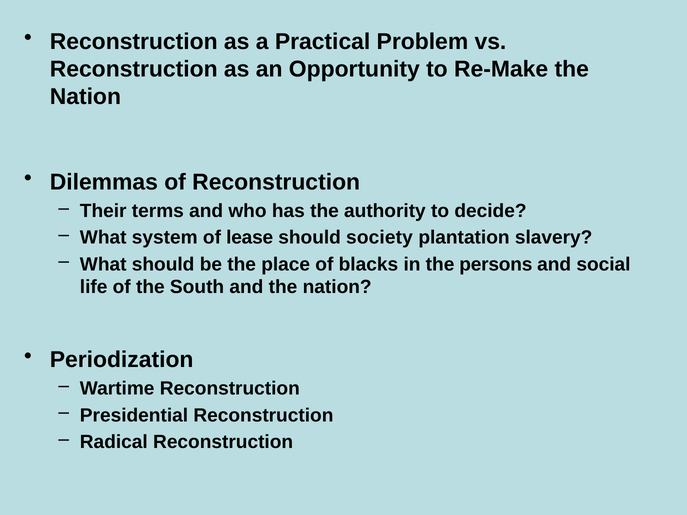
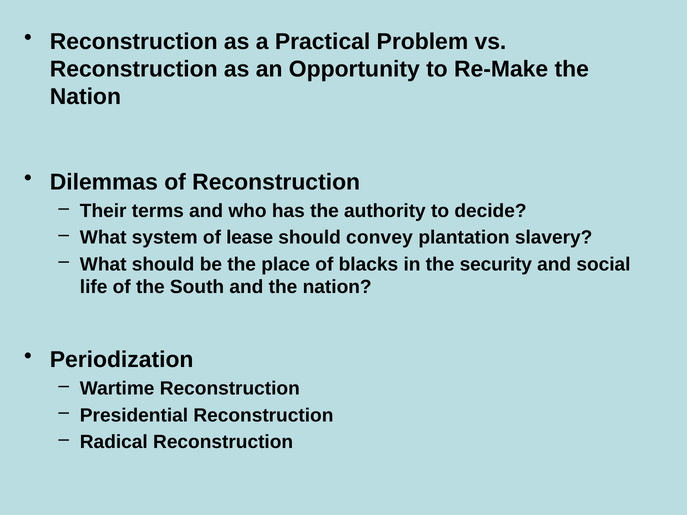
society: society -> convey
persons: persons -> security
